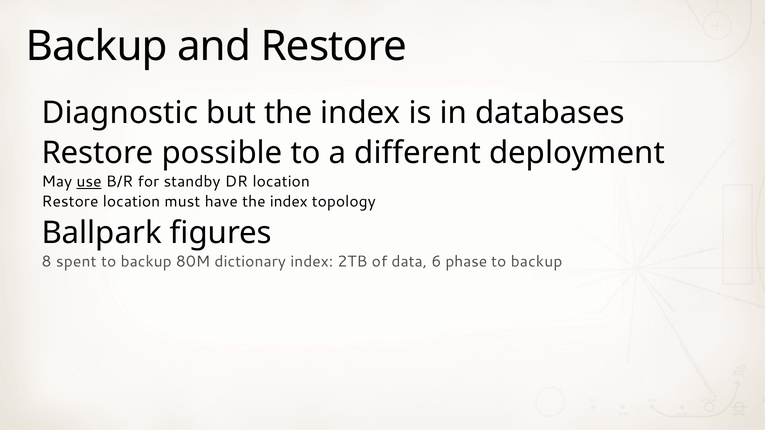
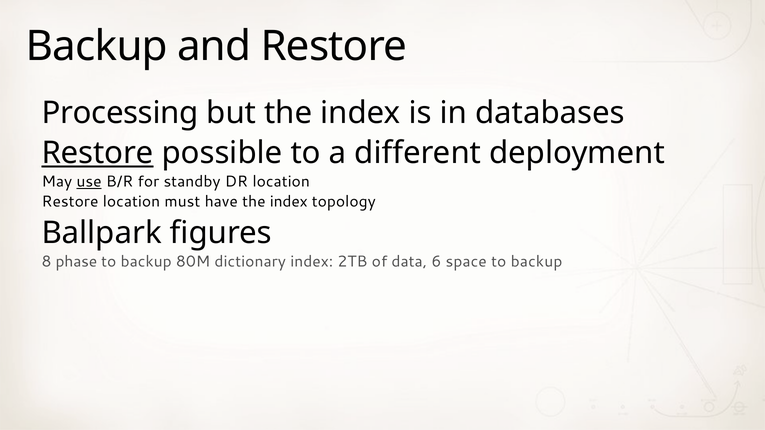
Diagnostic: Diagnostic -> Processing
Restore at (98, 153) underline: none -> present
spent: spent -> phase
phase: phase -> space
